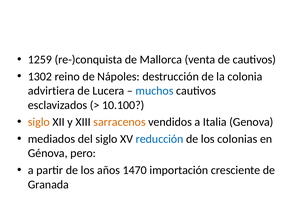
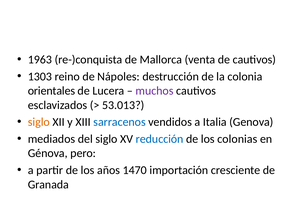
1259: 1259 -> 1963
1302: 1302 -> 1303
advirtiera: advirtiera -> orientales
muchos colour: blue -> purple
10.100: 10.100 -> 53.013
sarracenos colour: orange -> blue
